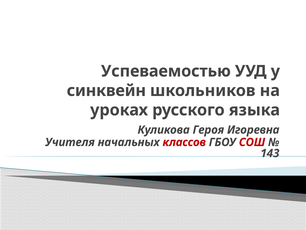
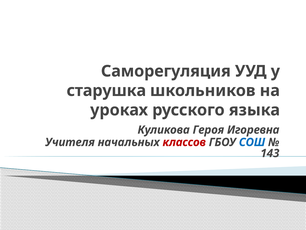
Успеваемостью: Успеваемостью -> Саморегуляция
синквейн: синквейн -> старушка
СОШ colour: red -> blue
